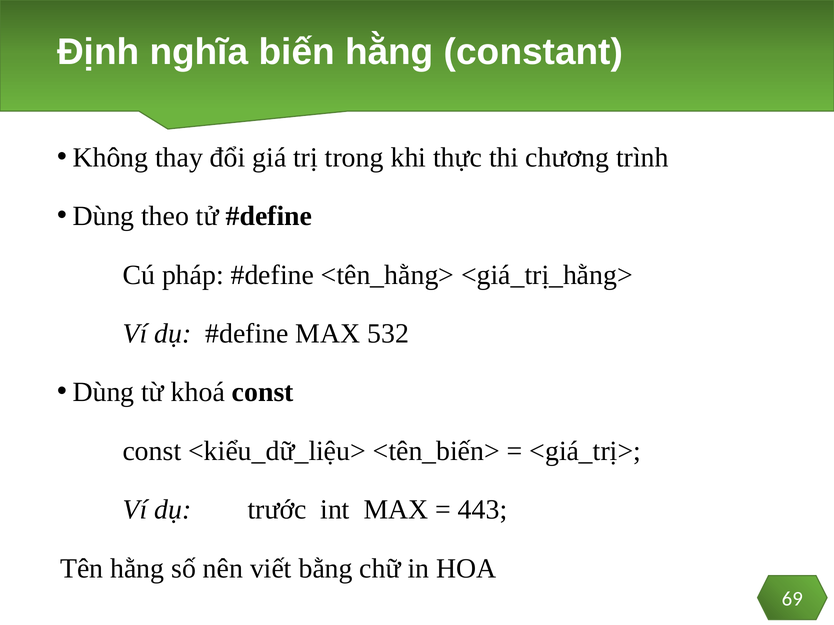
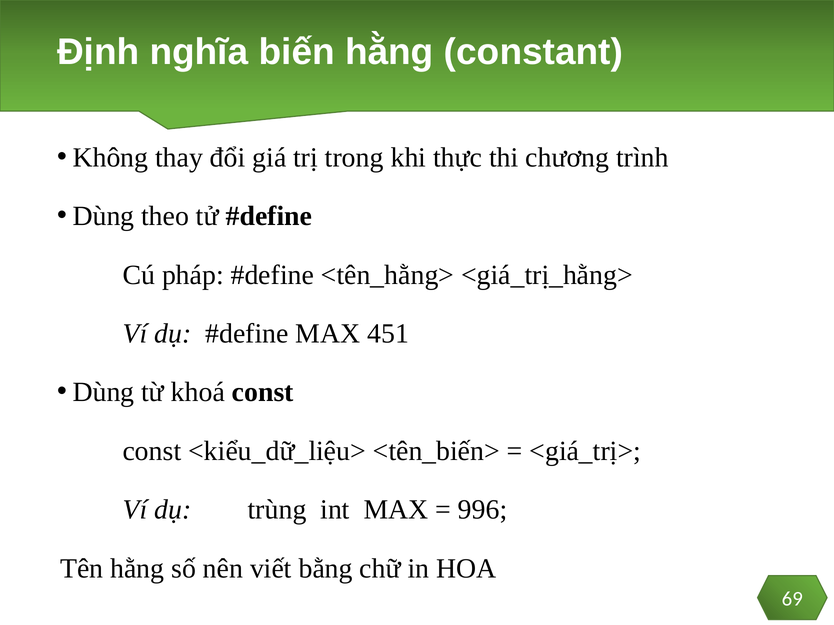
532: 532 -> 451
trước: trước -> trùng
443: 443 -> 996
